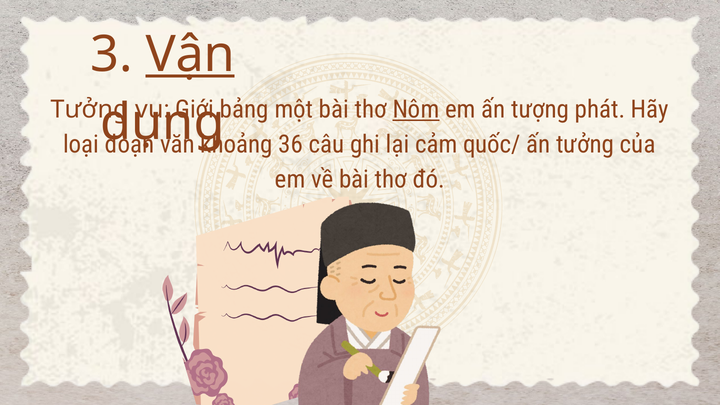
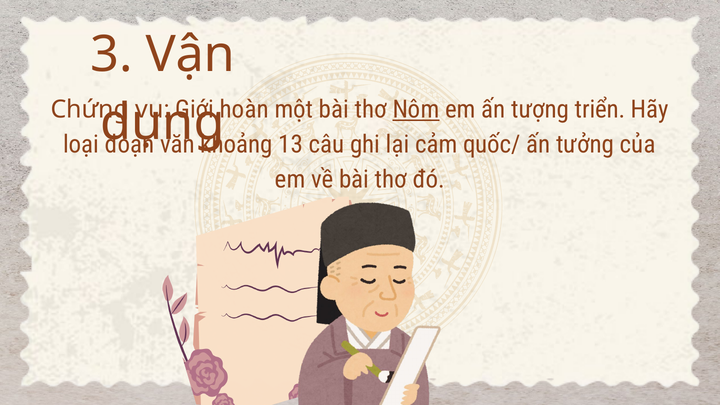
Vận underline: present -> none
Tưởng at (90, 109): Tưởng -> Chứng
bảng: bảng -> hoàn
phát: phát -> triển
36: 36 -> 13
